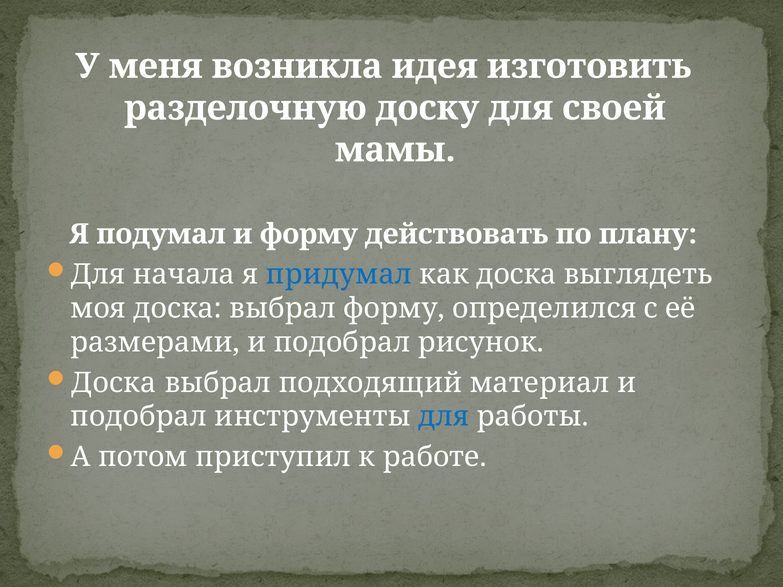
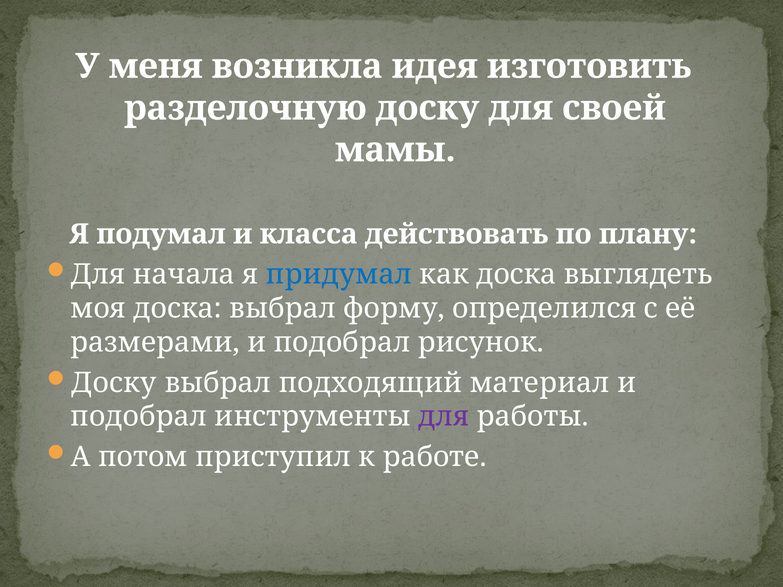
и форму: форму -> класса
Доска at (114, 383): Доска -> Доску
для at (444, 417) colour: blue -> purple
